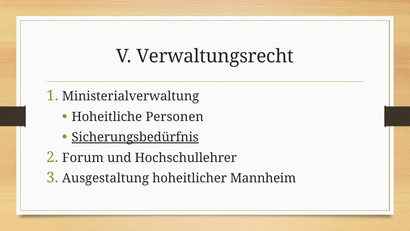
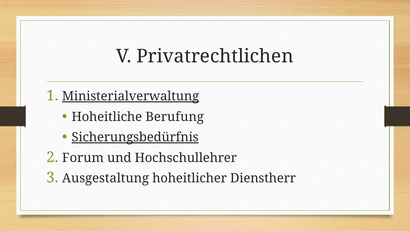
Verwaltungsrecht: Verwaltungsrecht -> Privatrechtlichen
Ministerialverwaltung underline: none -> present
Personen: Personen -> Berufung
Mannheim: Mannheim -> Dienstherr
